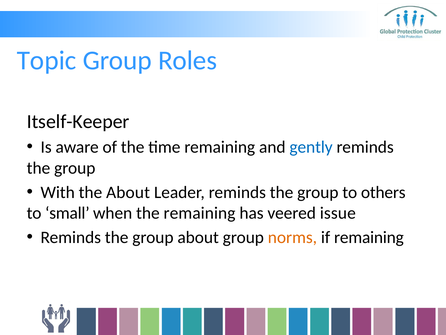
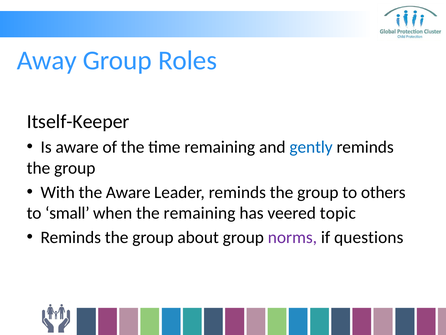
Topic: Topic -> Away
the About: About -> Aware
issue: issue -> topic
norms colour: orange -> purple
if remaining: remaining -> questions
